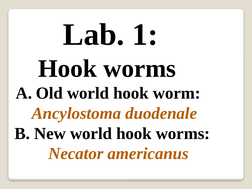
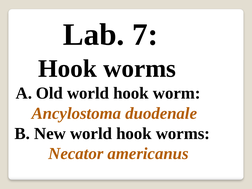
1: 1 -> 7
